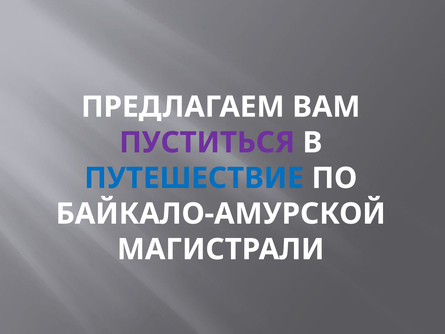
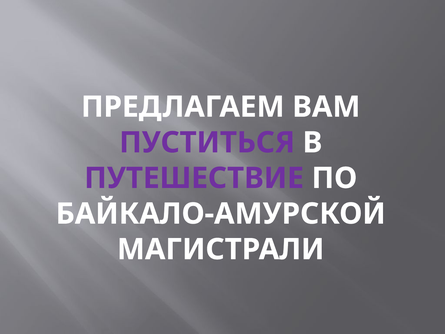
ПУТЕШЕСТВИЕ colour: blue -> purple
